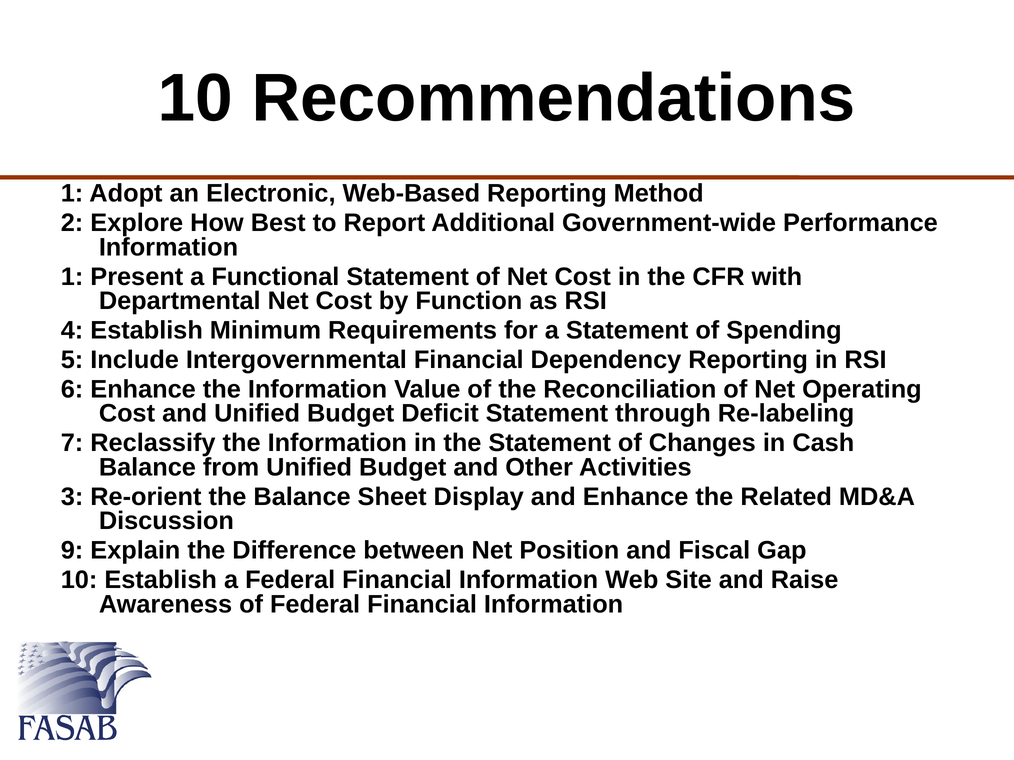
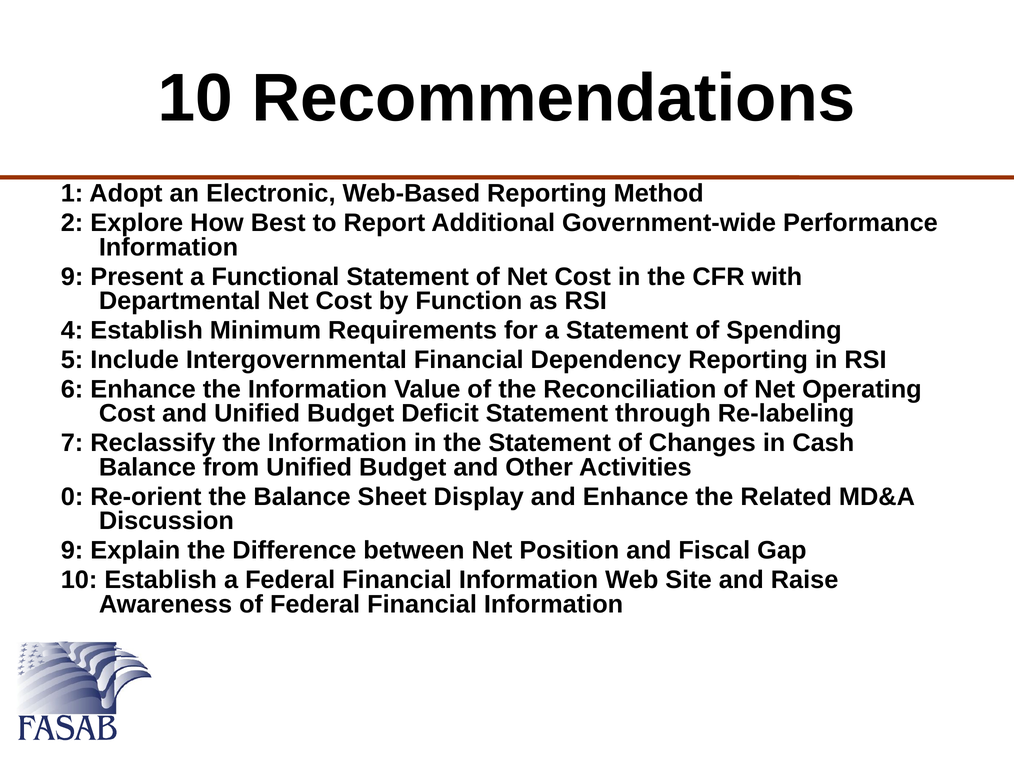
1 at (72, 277): 1 -> 9
3: 3 -> 0
